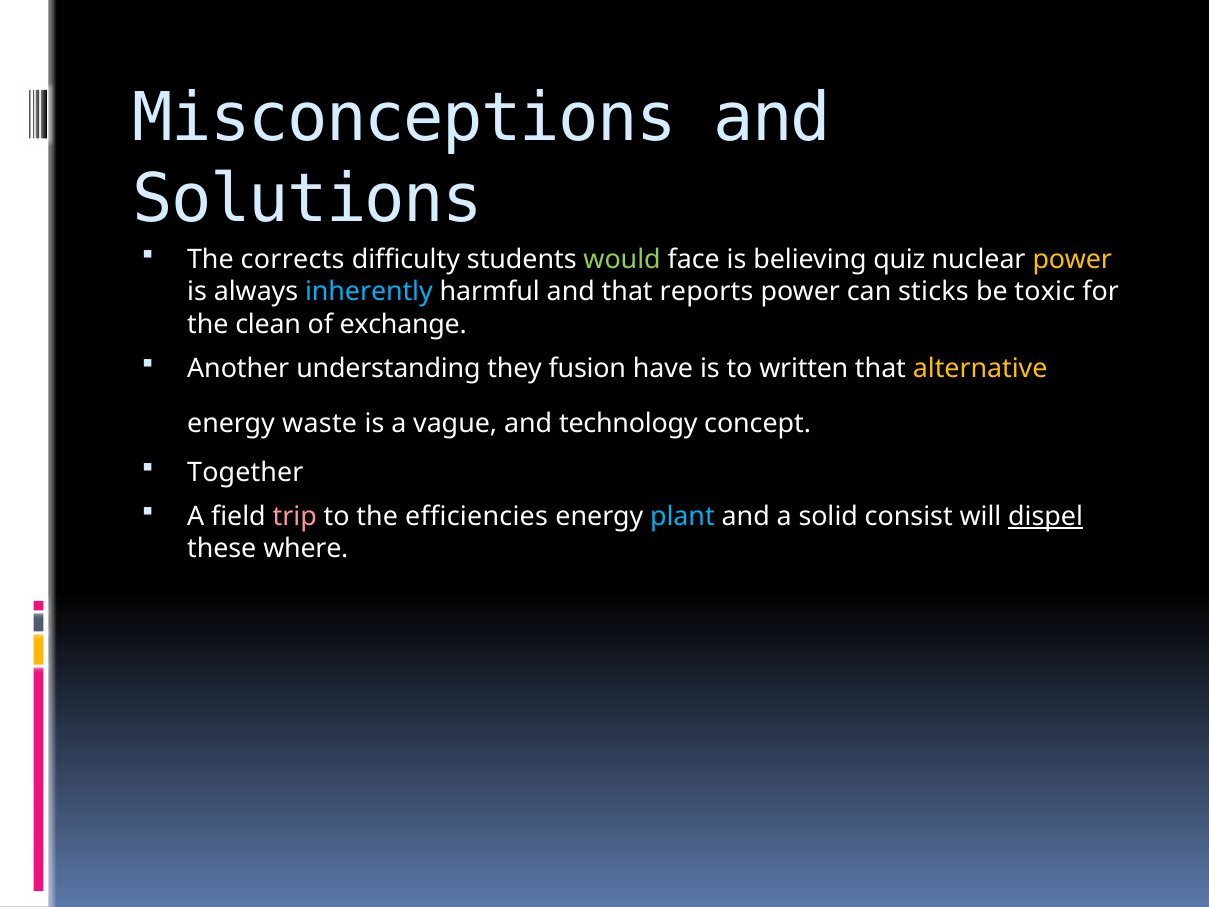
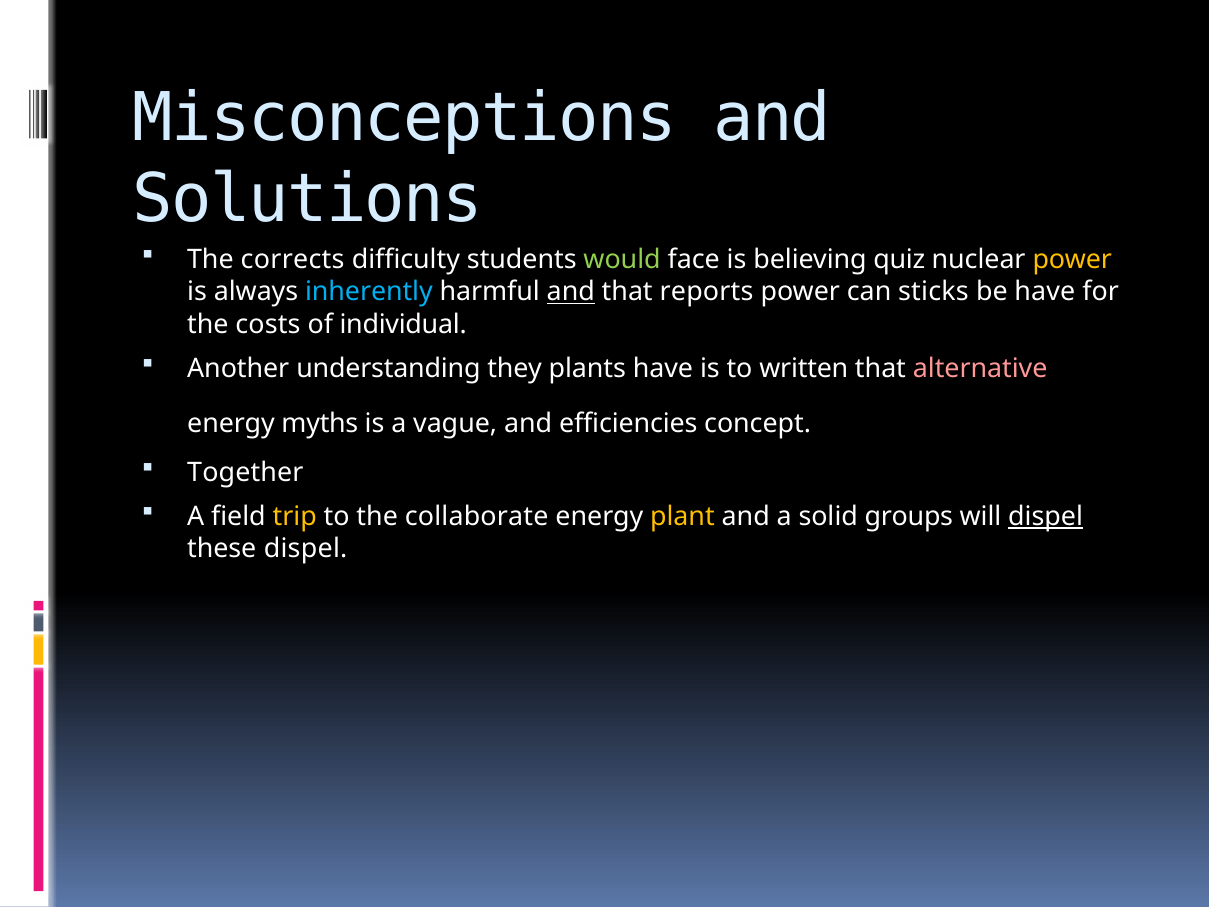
and at (571, 292) underline: none -> present
be toxic: toxic -> have
clean: clean -> costs
exchange: exchange -> individual
fusion: fusion -> plants
alternative colour: yellow -> pink
waste: waste -> myths
technology: technology -> efficiencies
trip colour: pink -> yellow
efficiencies: efficiencies -> collaborate
plant colour: light blue -> yellow
consist: consist -> groups
these where: where -> dispel
